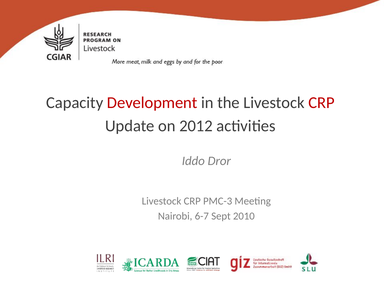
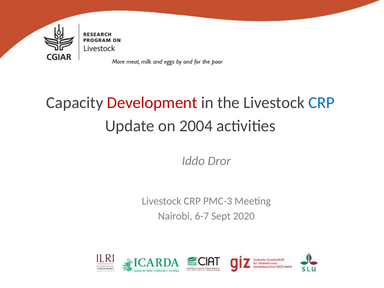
CRP at (321, 103) colour: red -> blue
2012: 2012 -> 2004
2010: 2010 -> 2020
